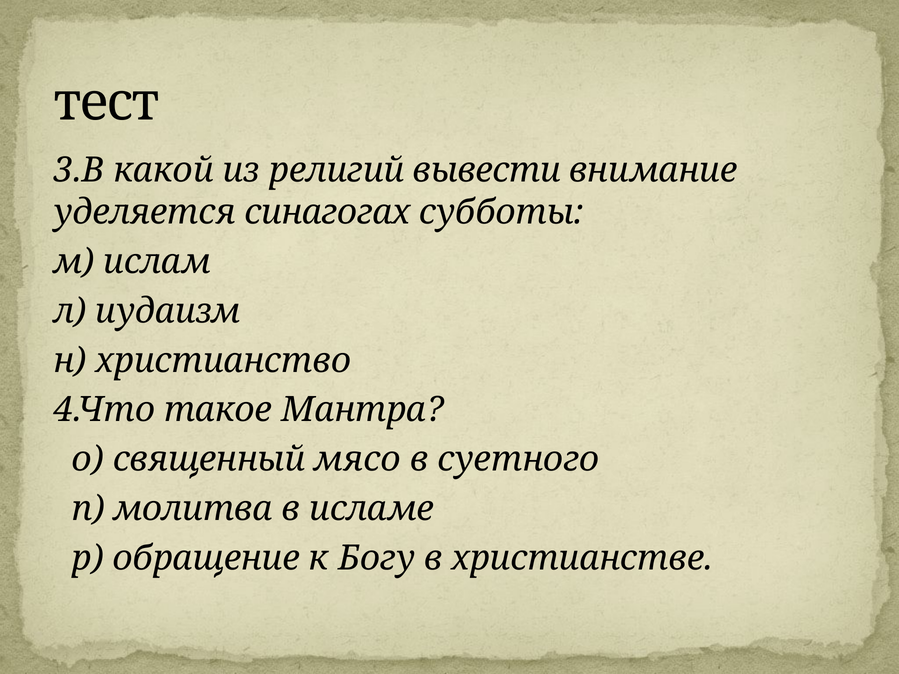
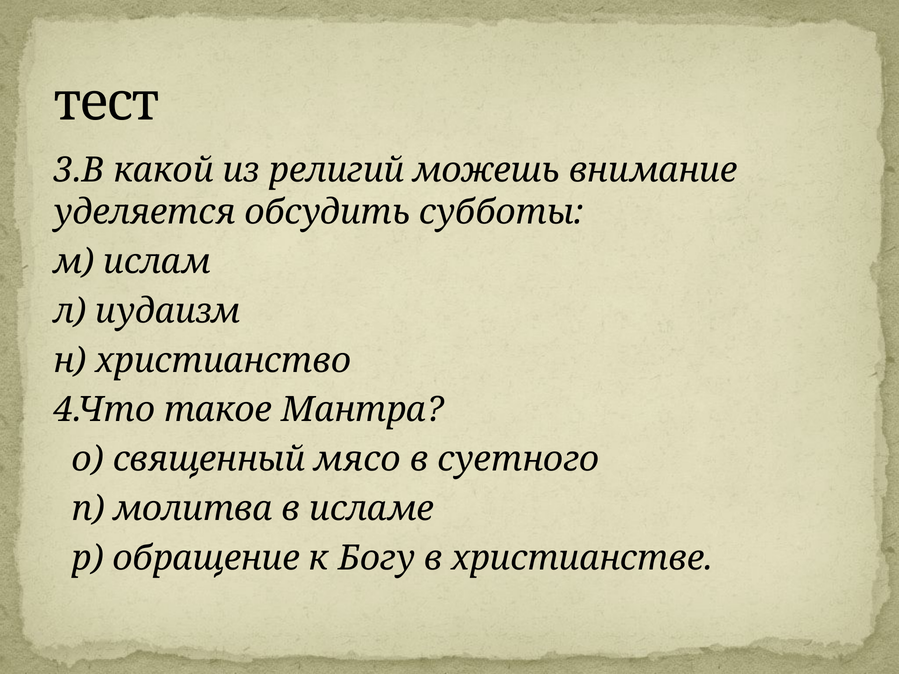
вывести: вывести -> можешь
синагогах: синагогах -> обсудить
